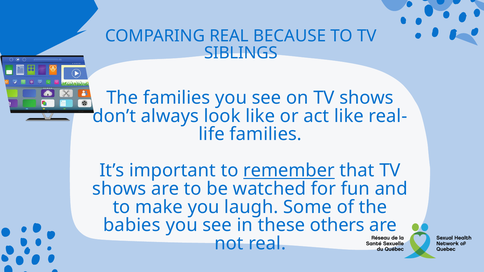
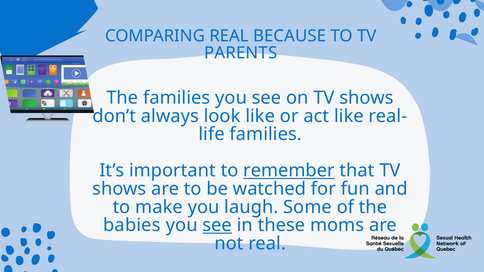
SIBLINGS: SIBLINGS -> PARENTS
see at (217, 225) underline: none -> present
others: others -> moms
